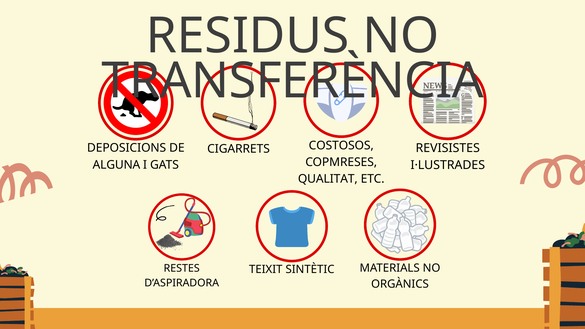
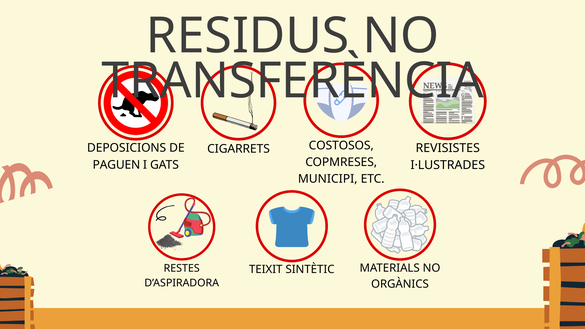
ALGUNA: ALGUNA -> PAGUEN
QUALITAT: QUALITAT -> MUNICIPI
